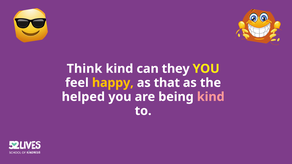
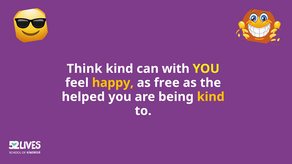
they: they -> with
that: that -> free
kind at (211, 97) colour: pink -> yellow
